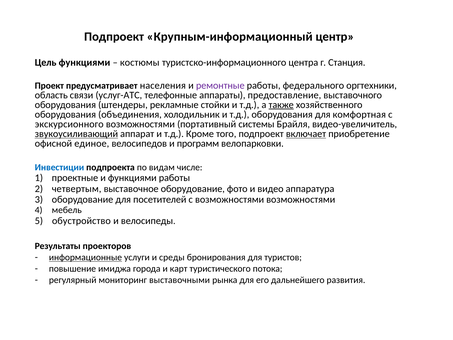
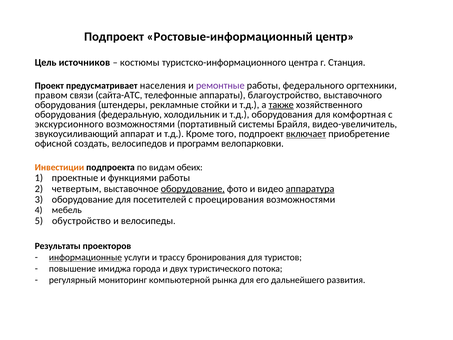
Крупным-информационный: Крупным-информационный -> Ростовые-информационный
Цель функциями: функциями -> источников
область: область -> правом
услуг-АТС: услуг-АТС -> сайта-АТС
предоставление: предоставление -> благоустройство
объединения: объединения -> федеральную
звукоусиливающий underline: present -> none
единое: единое -> создать
Инвестиции colour: blue -> orange
числе: числе -> обеих
оборудование at (193, 189) underline: none -> present
аппаратура underline: none -> present
с возможностями: возможностями -> проецирования
среды: среды -> трассу
карт: карт -> двух
выставочными: выставочными -> компьютерной
